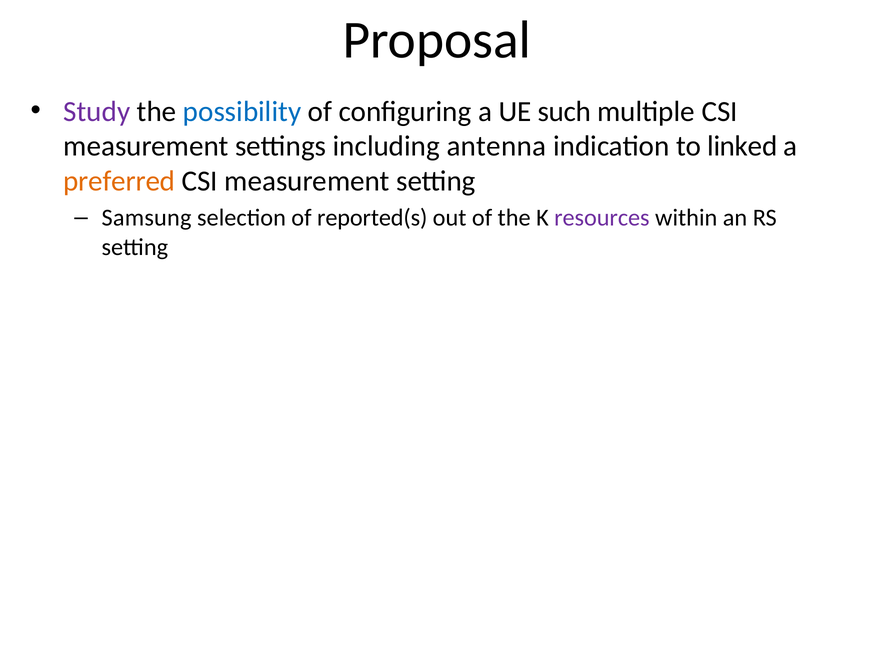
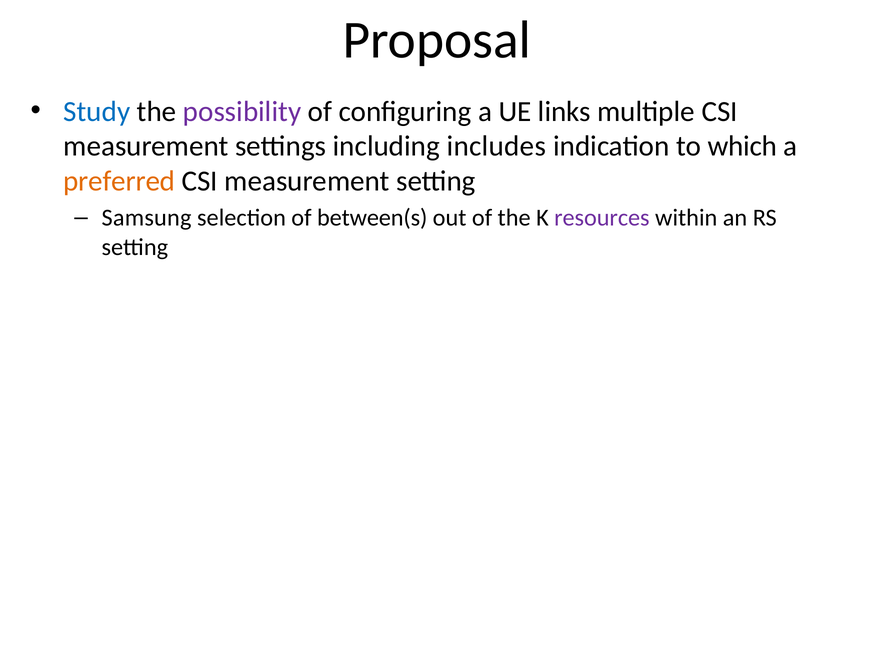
Study colour: purple -> blue
possibility colour: blue -> purple
such: such -> links
antenna: antenna -> includes
linked: linked -> which
reported(s: reported(s -> between(s
